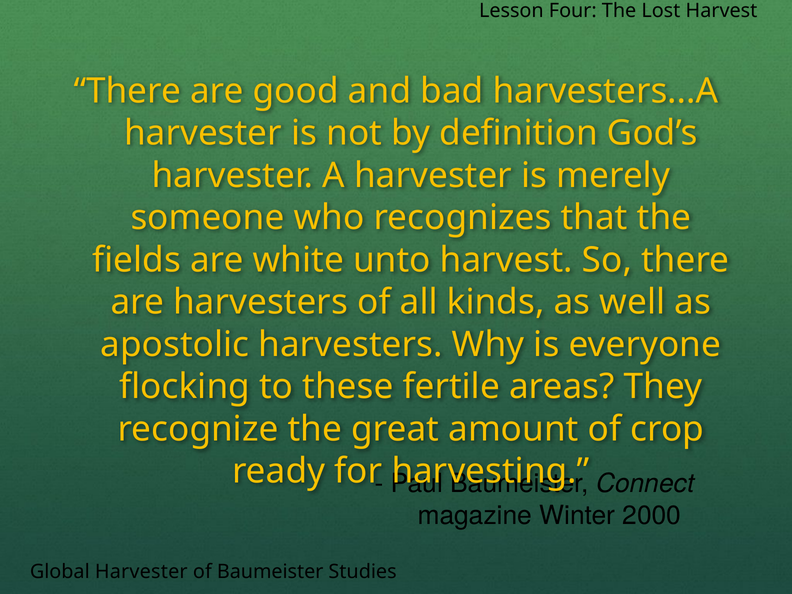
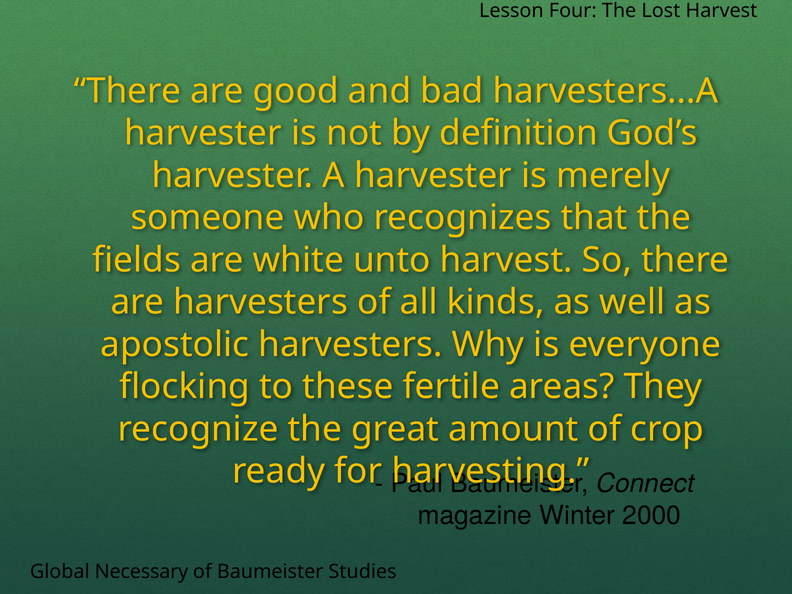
Global Harvester: Harvester -> Necessary
